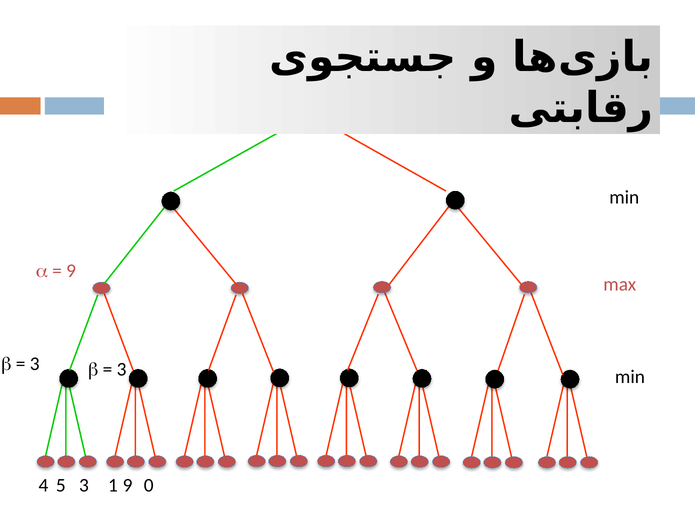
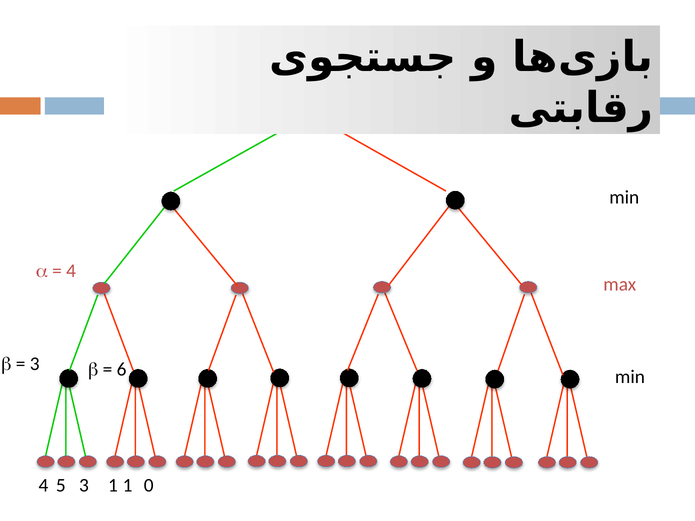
9 at (71, 271): 9 -> 4
3 at (122, 370): 3 -> 6
1 9: 9 -> 1
